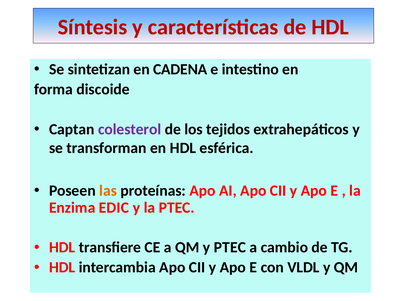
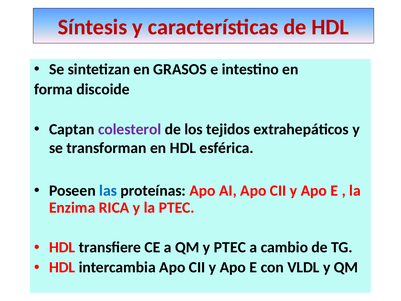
CADENA: CADENA -> GRASOS
las colour: orange -> blue
EDIC: EDIC -> RICA
